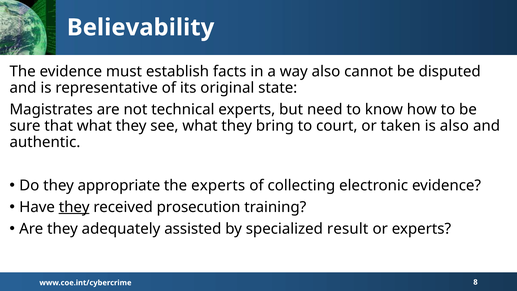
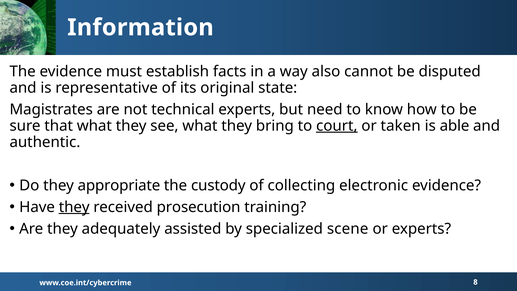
Believability: Believability -> Information
court underline: none -> present
is also: also -> able
the experts: experts -> custody
result: result -> scene
